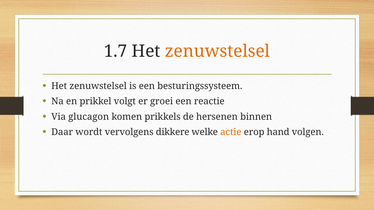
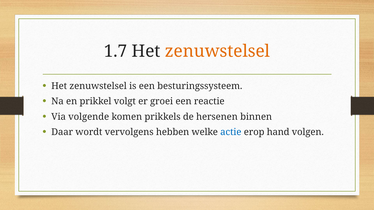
glucagon: glucagon -> volgende
dikkere: dikkere -> hebben
actie colour: orange -> blue
